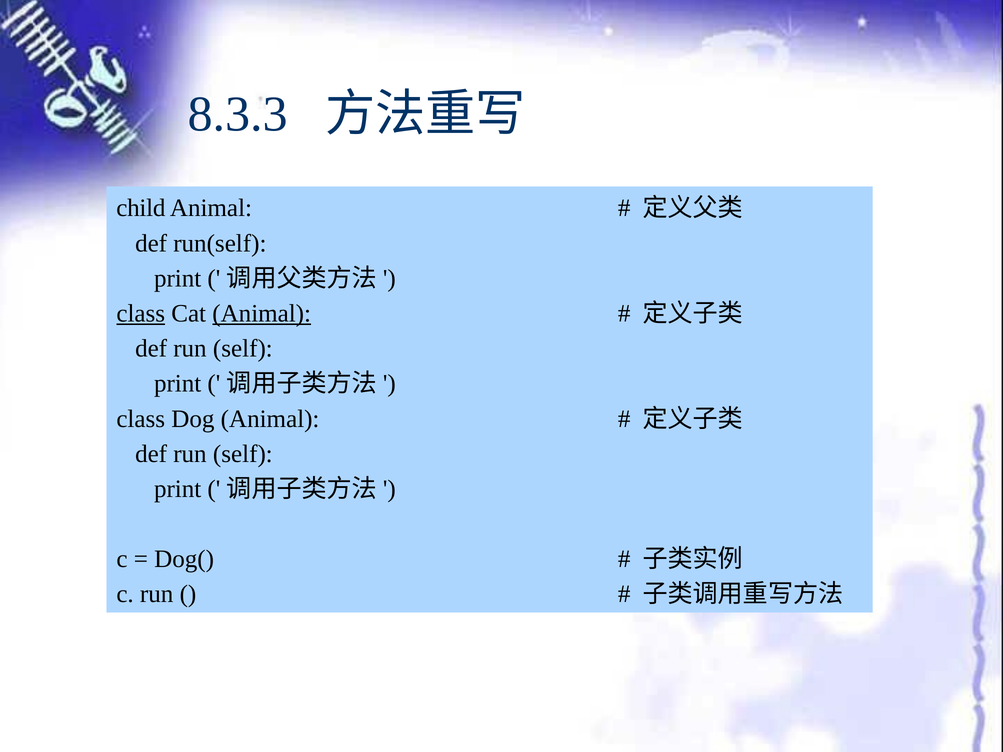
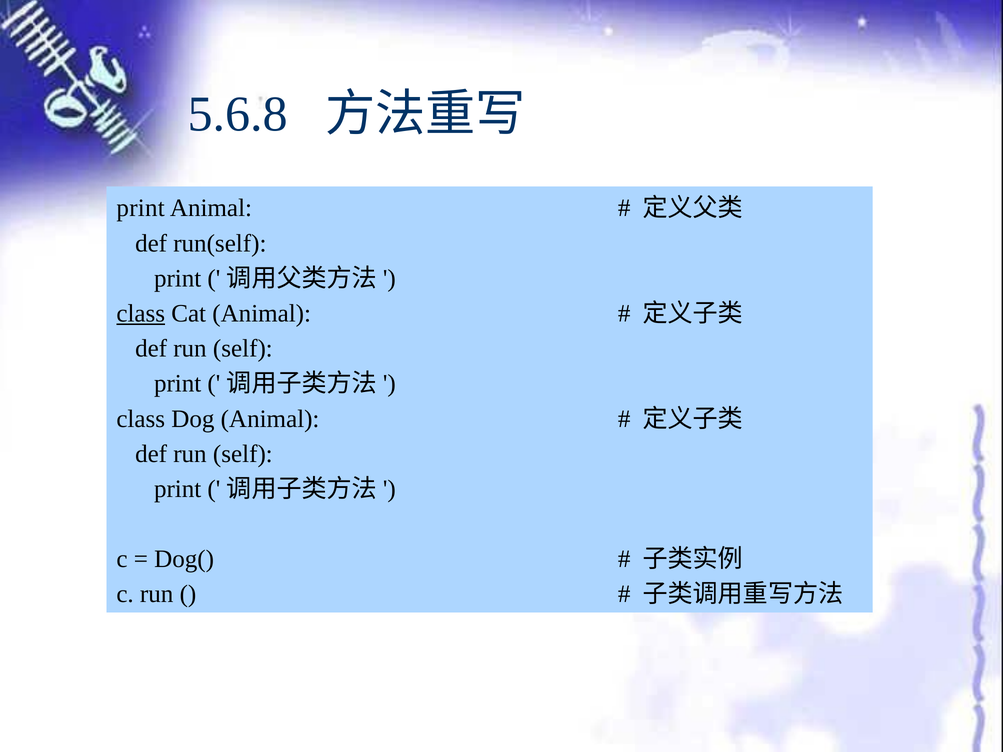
8.3.3: 8.3.3 -> 5.6.8
child at (141, 208): child -> print
Animal at (262, 314) underline: present -> none
